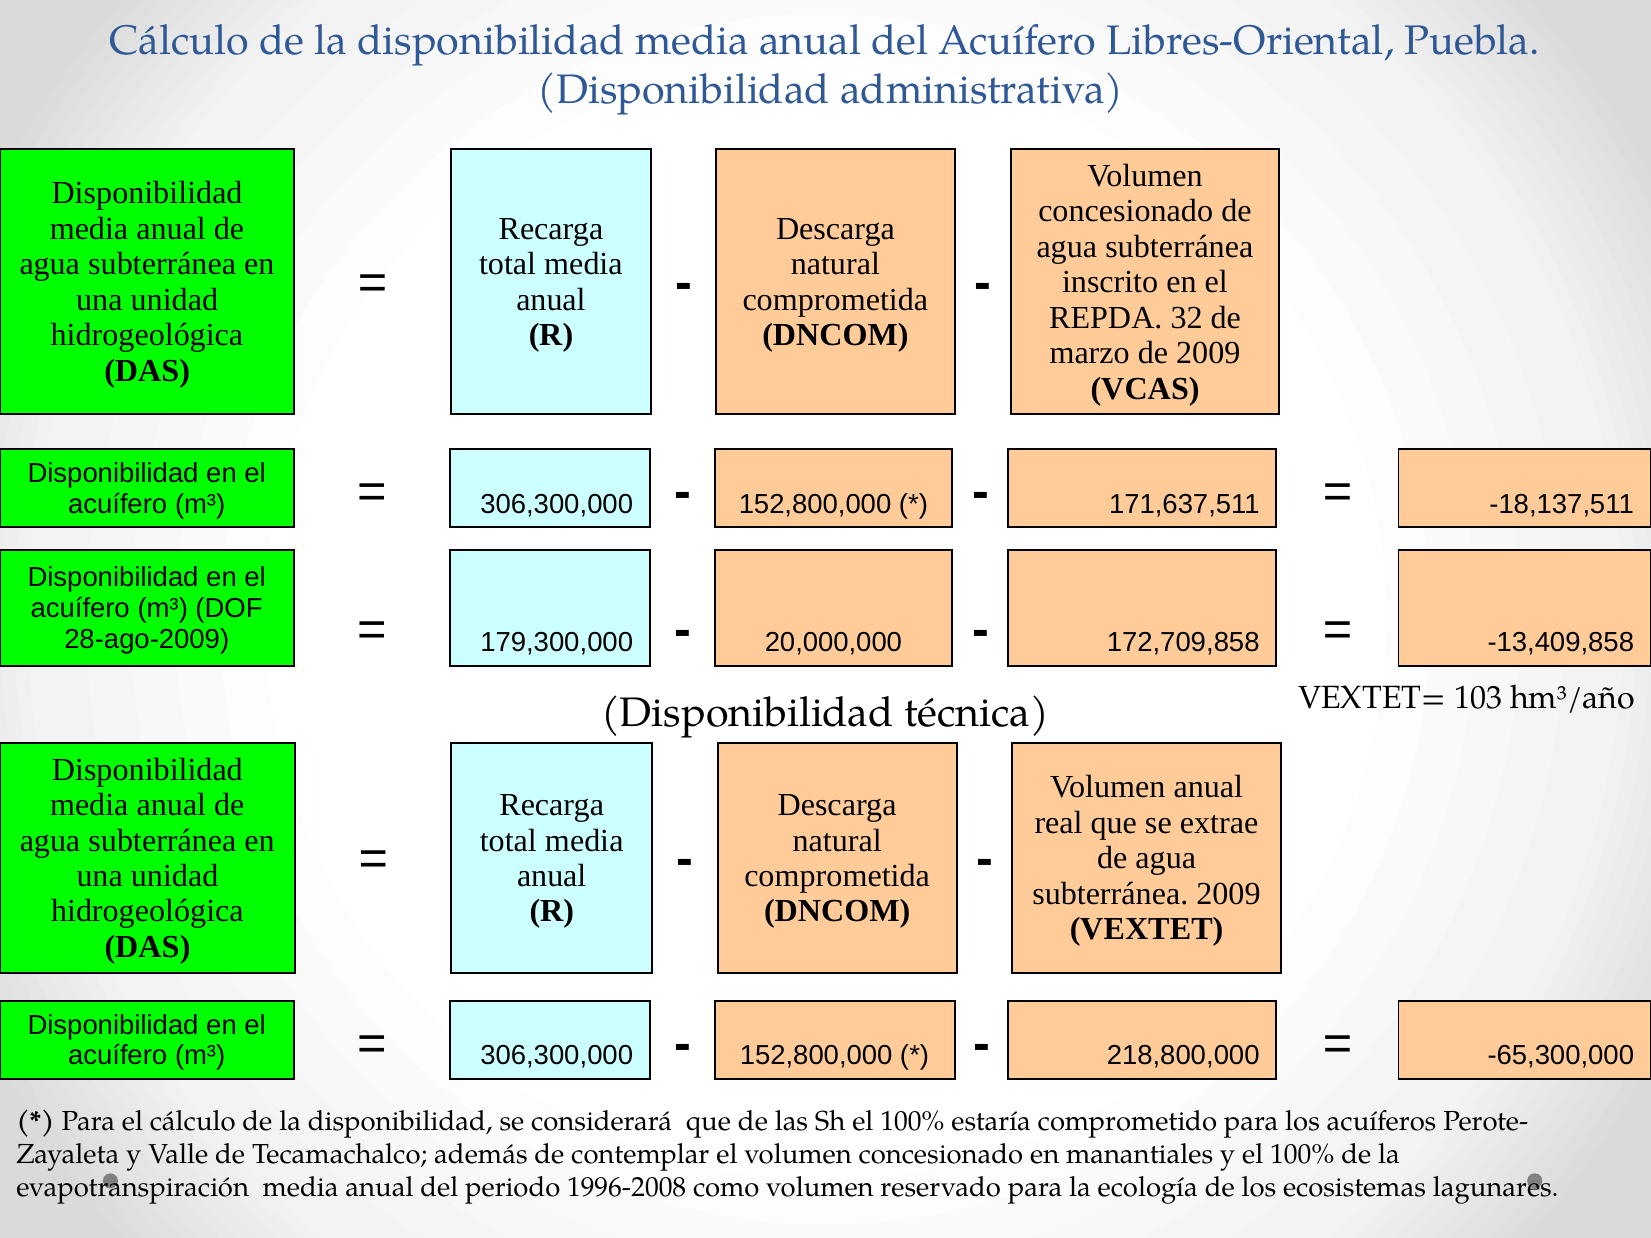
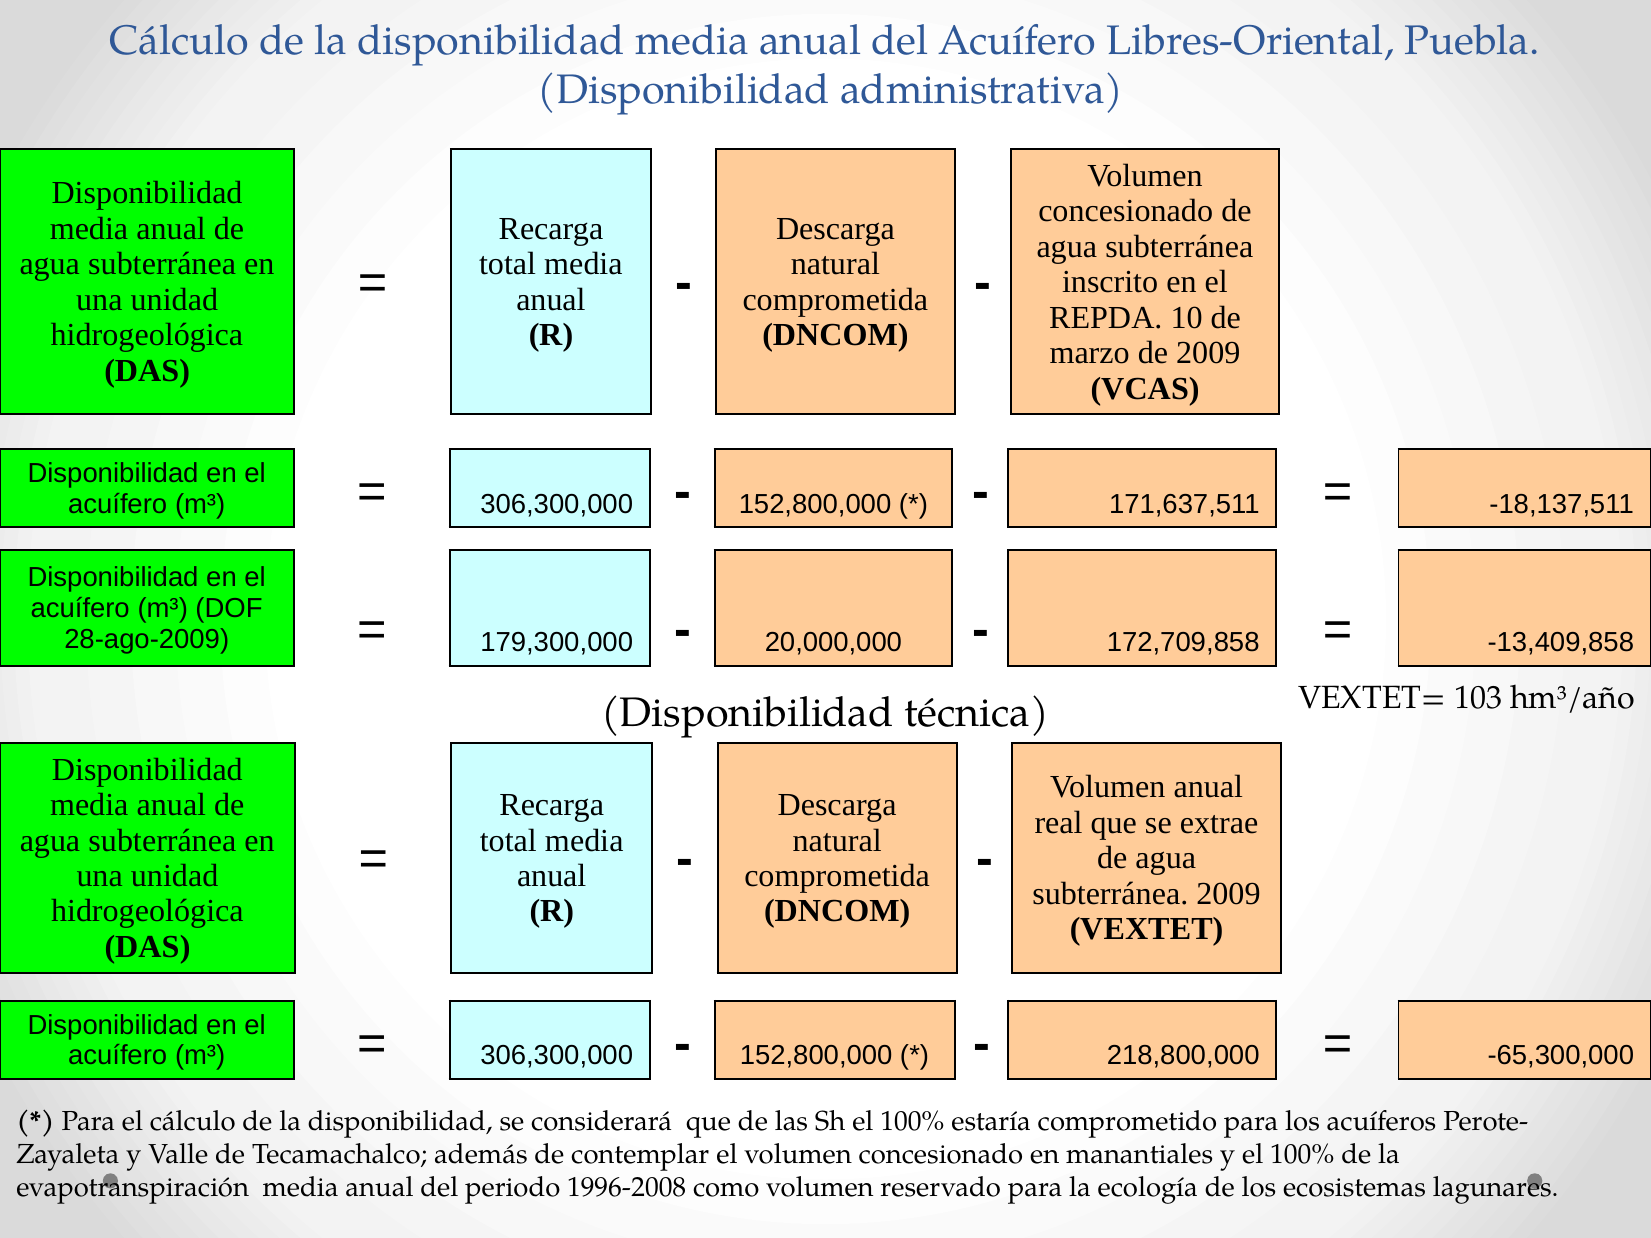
32: 32 -> 10
